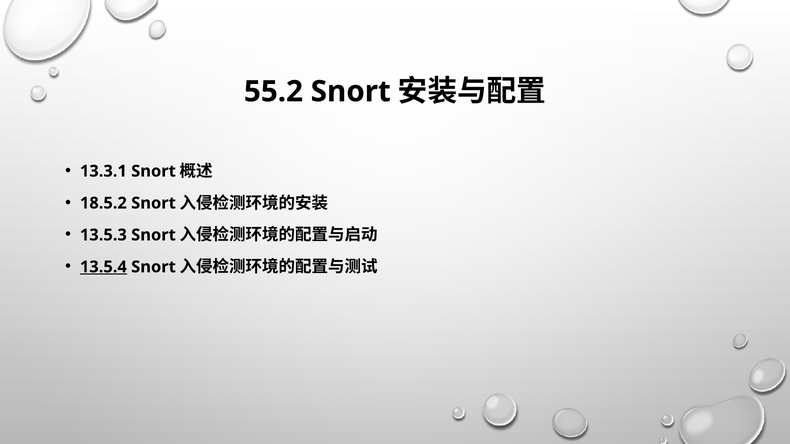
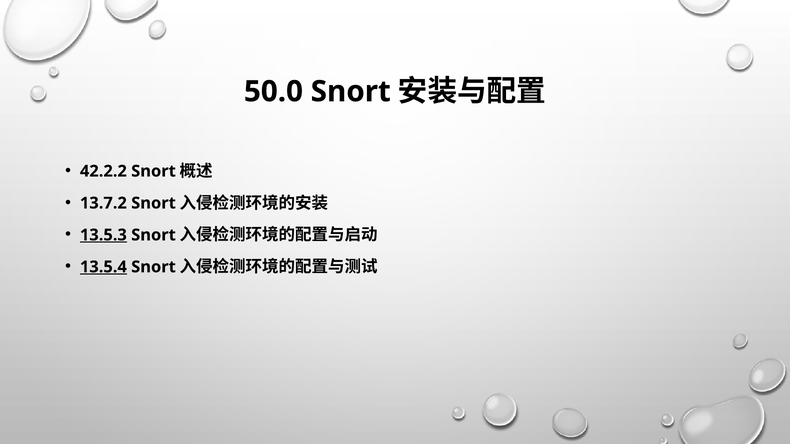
55.2: 55.2 -> 50.0
13.3.1: 13.3.1 -> 42.2.2
18.5.2: 18.5.2 -> 13.7.2
13.5.3 underline: none -> present
